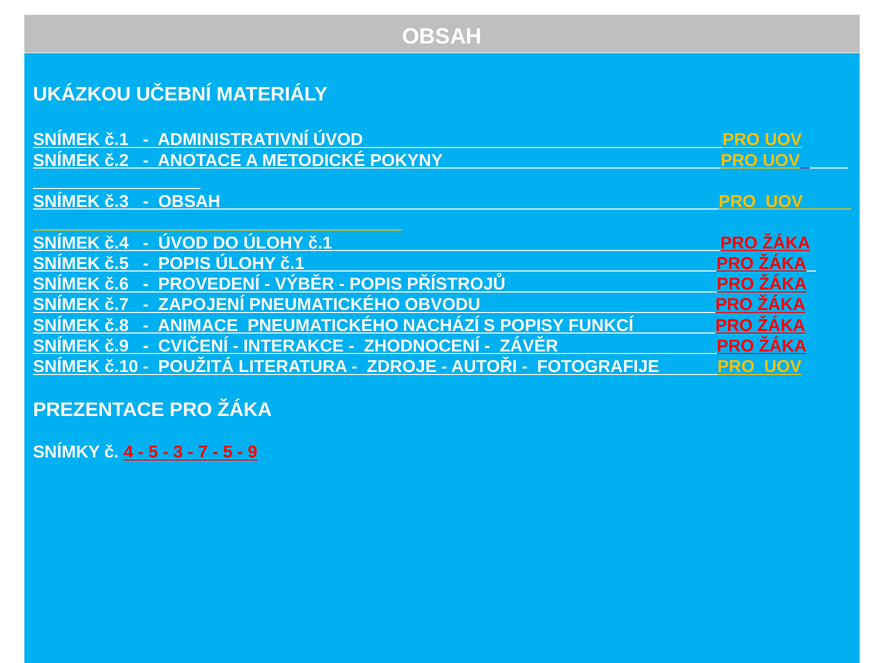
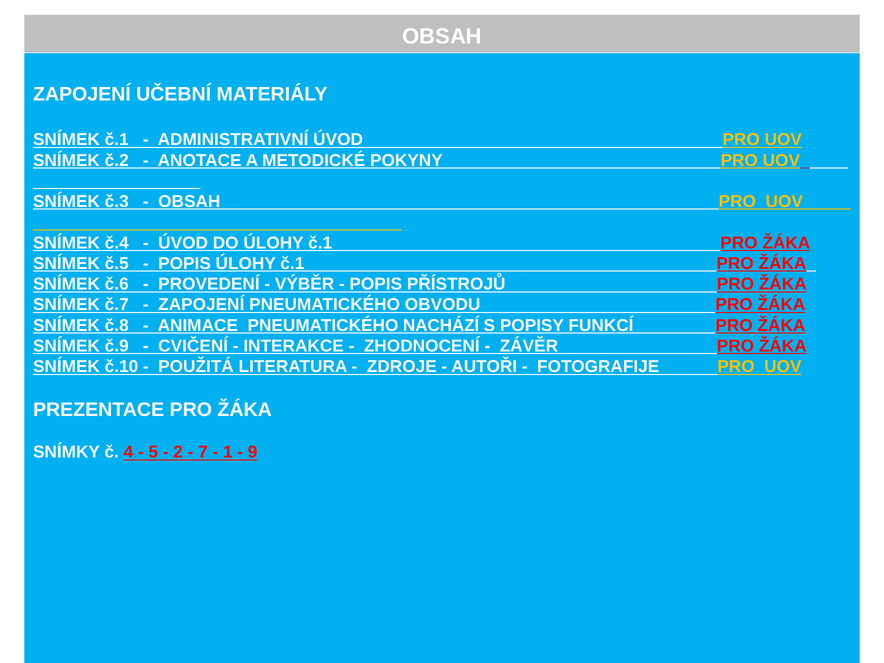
UKÁZKOU at (82, 94): UKÁZKOU -> ZAPOJENÍ
3: 3 -> 2
5 at (228, 452): 5 -> 1
